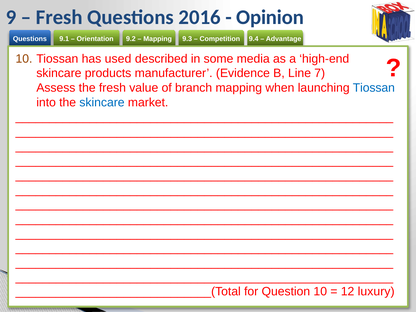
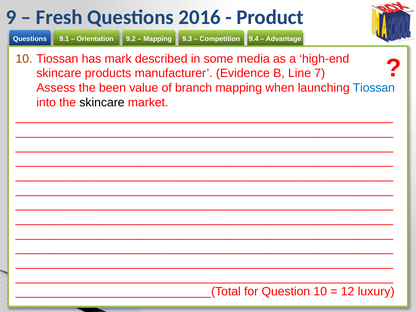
Opinion: Opinion -> Product
used: used -> mark
the fresh: fresh -> been
skincare at (102, 102) colour: blue -> black
